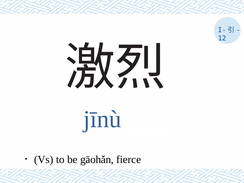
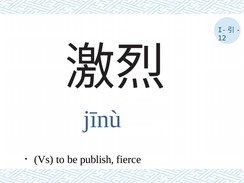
gāohǎn: gāohǎn -> publish
